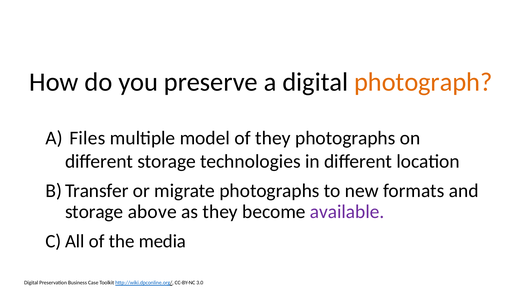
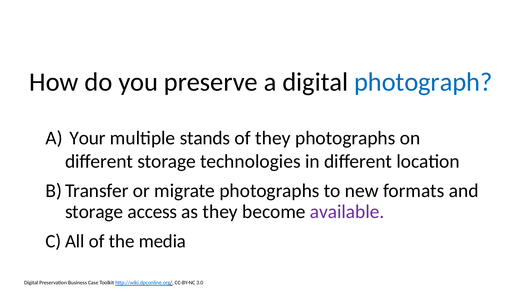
photograph colour: orange -> blue
Files: Files -> Your
model: model -> stands
above: above -> access
